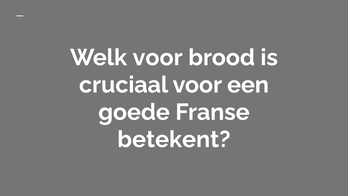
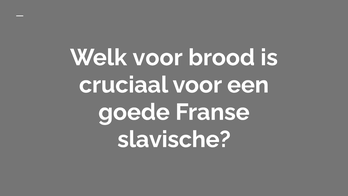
betekent: betekent -> slavische
